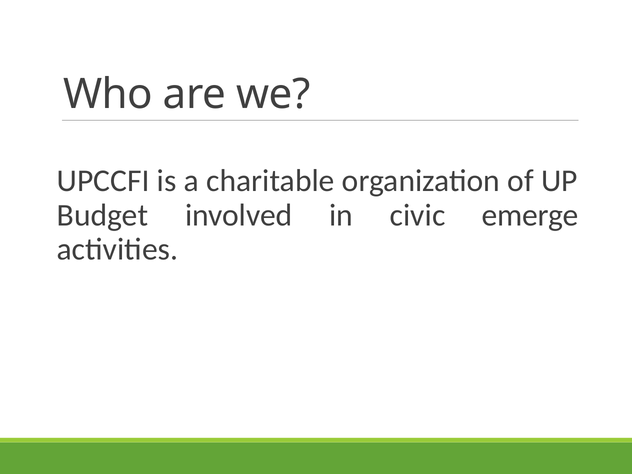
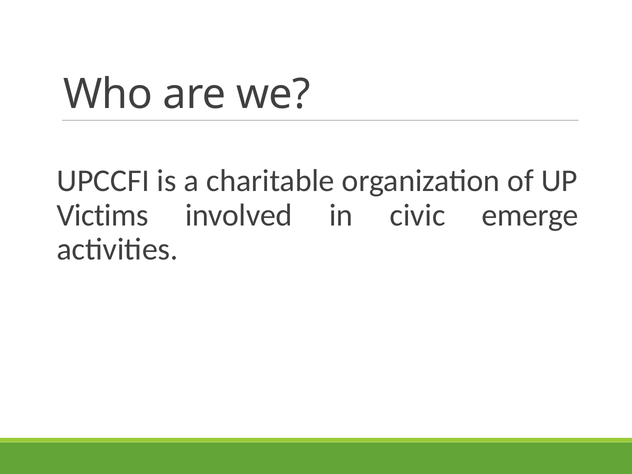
Budget: Budget -> Victims
